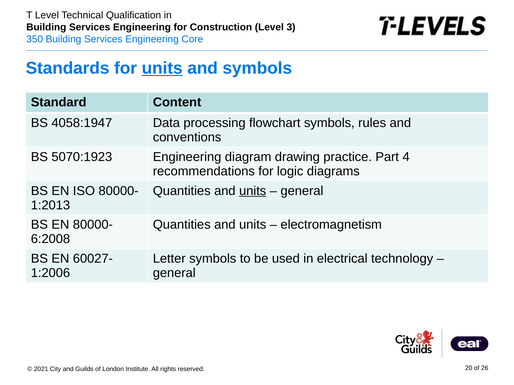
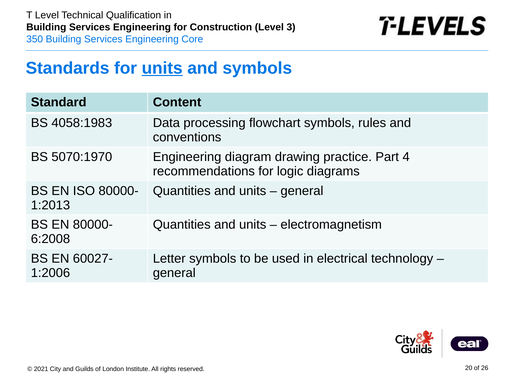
4058:1947: 4058:1947 -> 4058:1983
5070:1923: 5070:1923 -> 5070:1970
units at (253, 191) underline: present -> none
